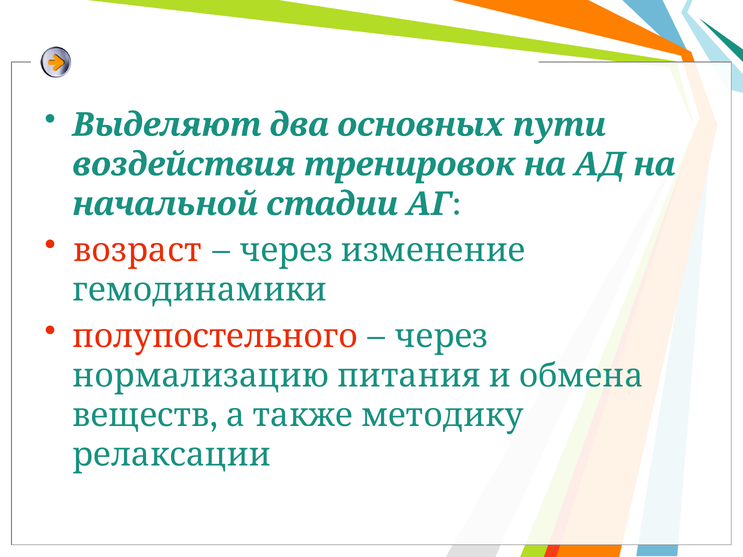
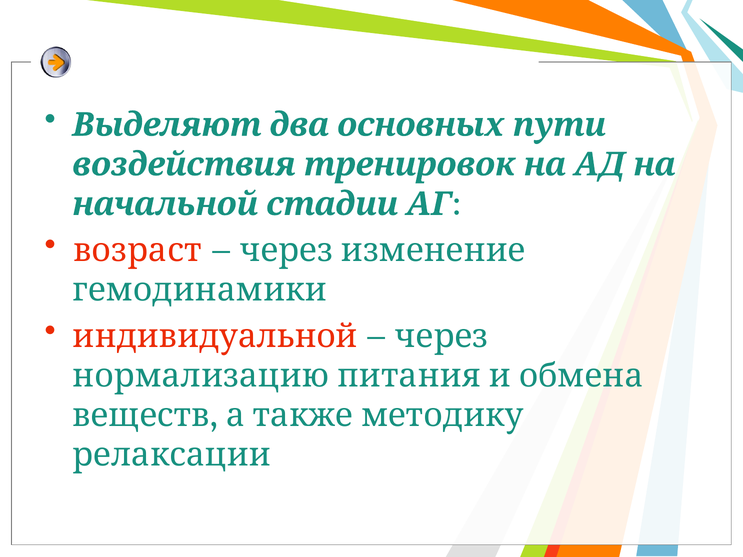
полупостельного: полупостельного -> индивидуальной
